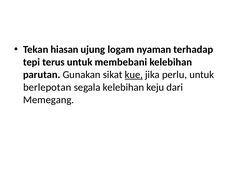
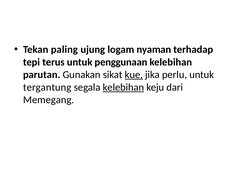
hiasan: hiasan -> paling
membebani: membebani -> penggunaan
berlepotan: berlepotan -> tergantung
kelebihan at (123, 87) underline: none -> present
